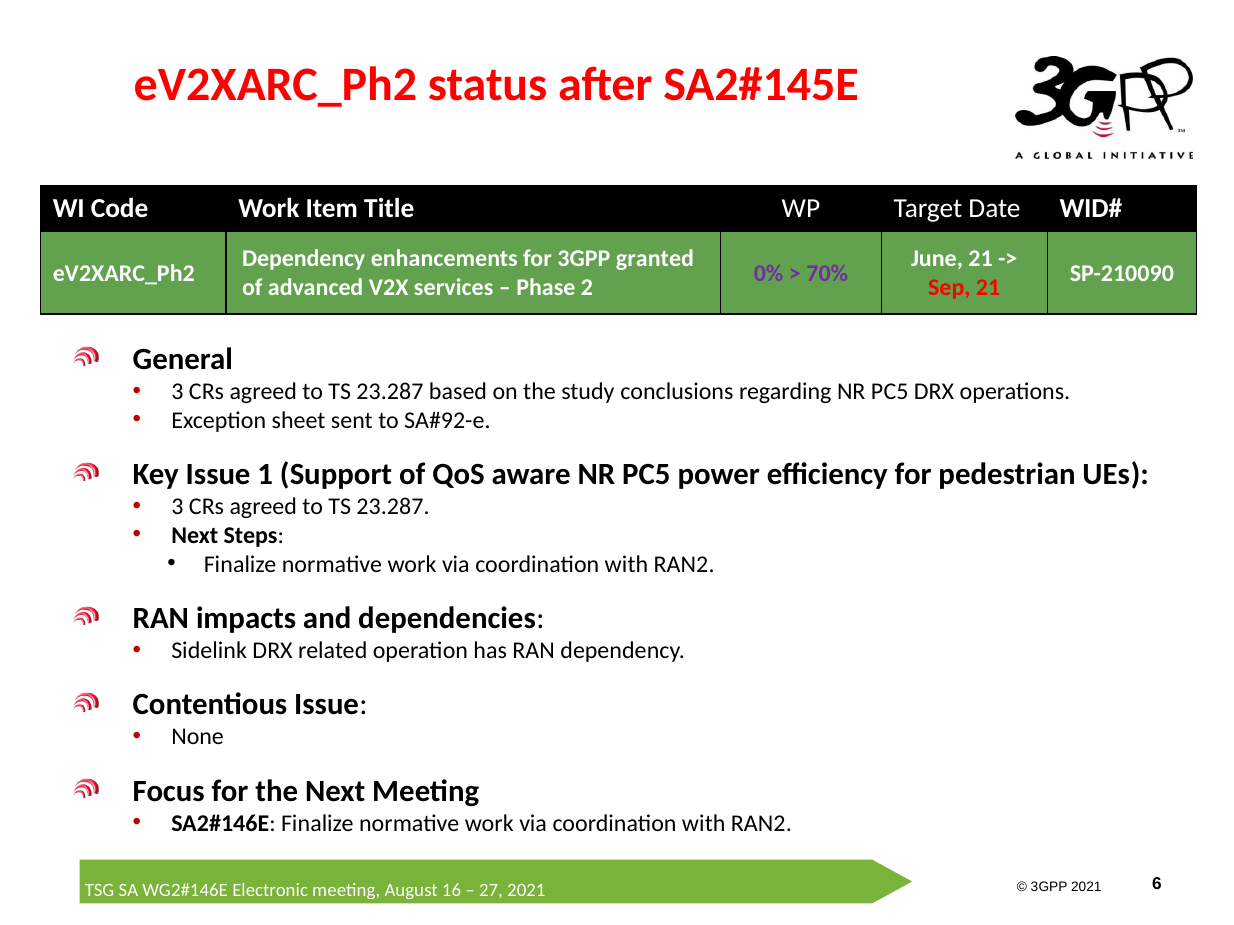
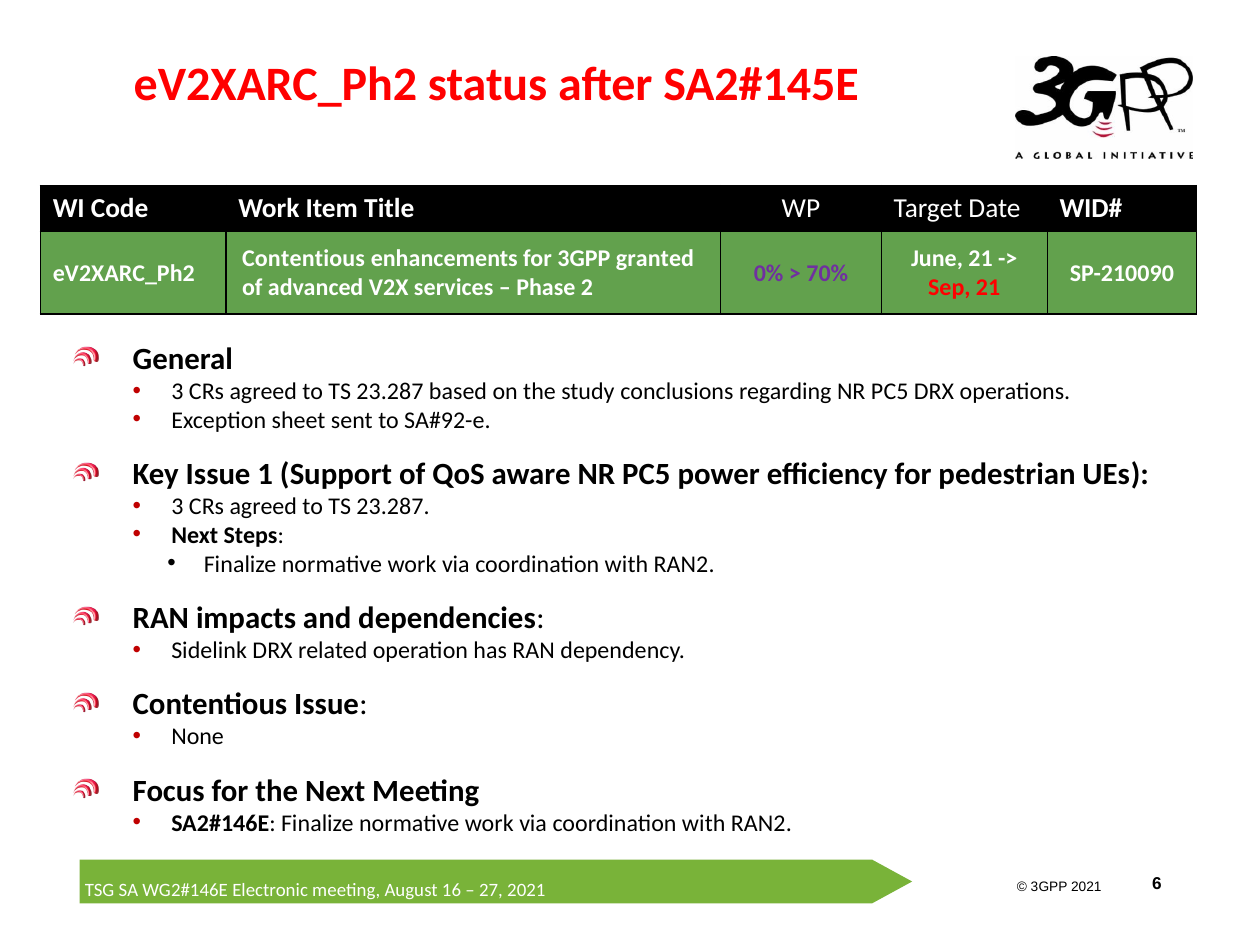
Dependency at (304, 259): Dependency -> Contentious
